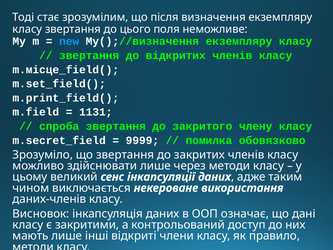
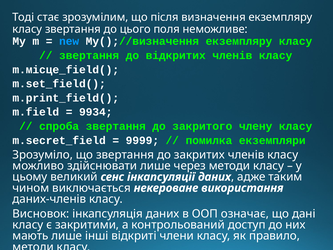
1131: 1131 -> 9934
обовязково: обовязково -> екземпляри
